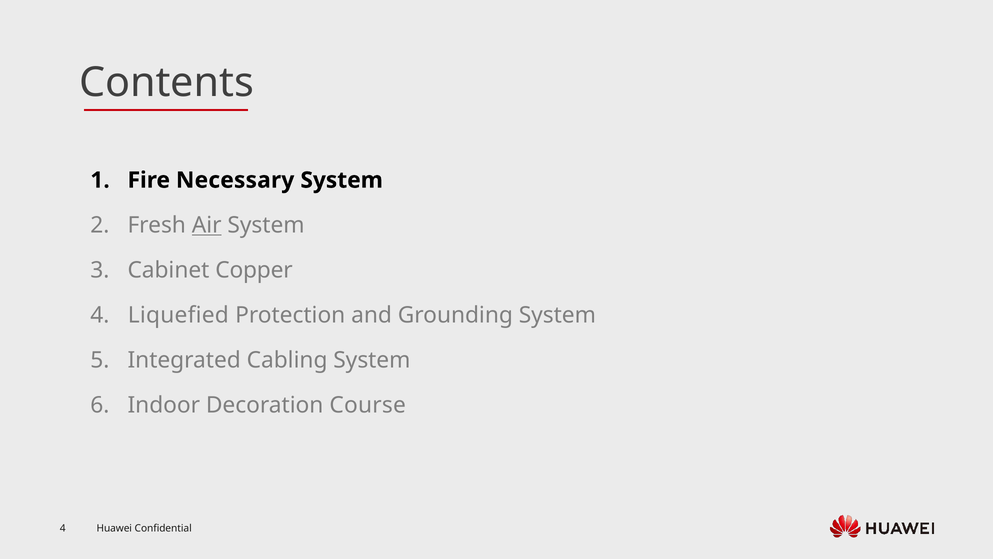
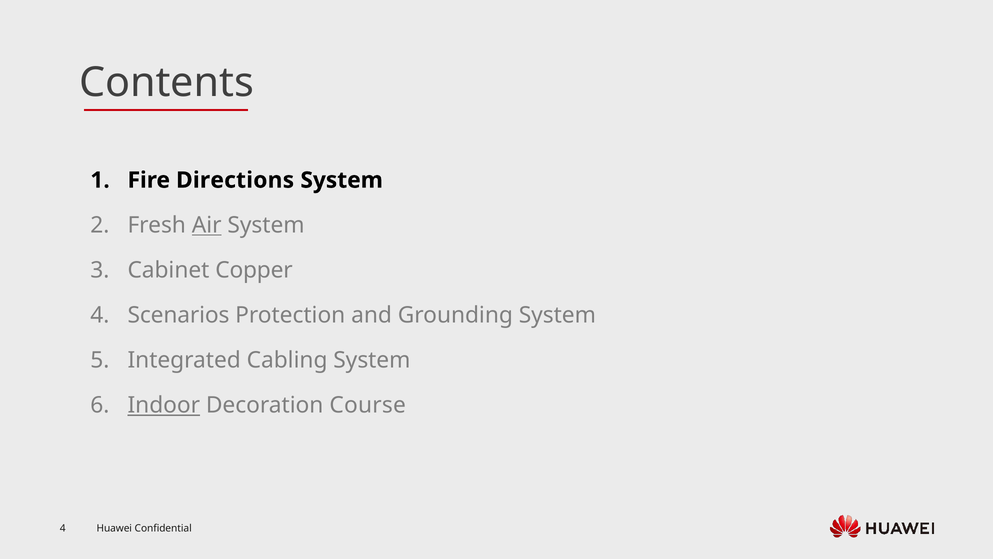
Necessary: Necessary -> Directions
Liquefied: Liquefied -> Scenarios
Indoor underline: none -> present
